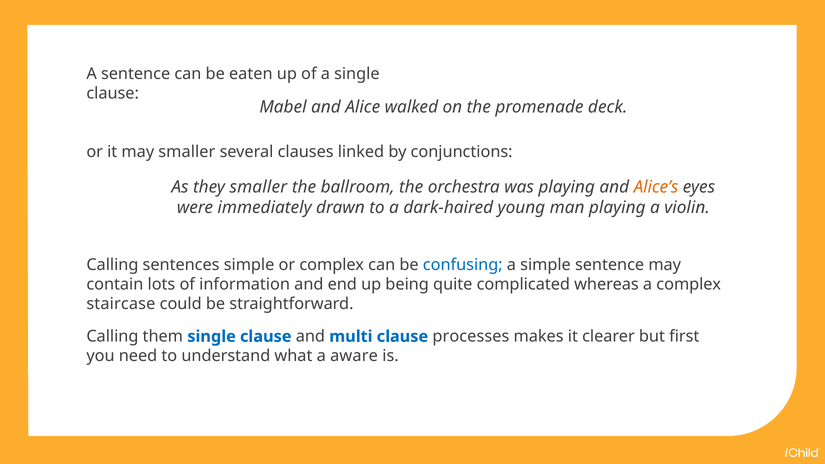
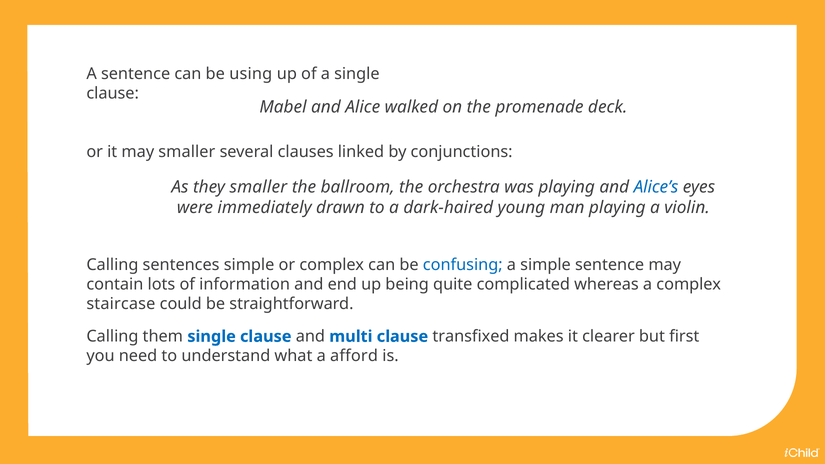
eaten: eaten -> using
Alice’s colour: orange -> blue
processes: processes -> transfixed
aware: aware -> afford
